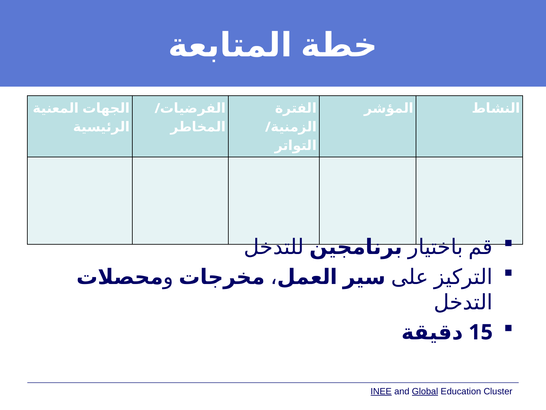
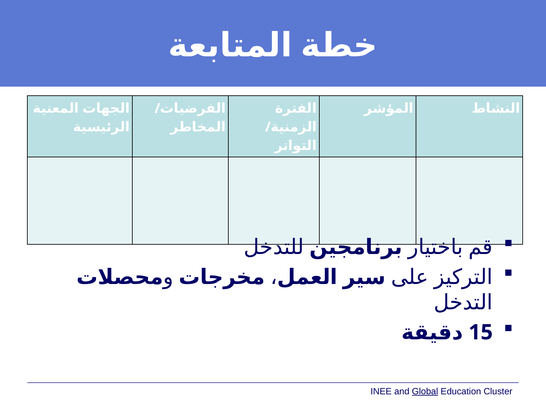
INEE underline: present -> none
